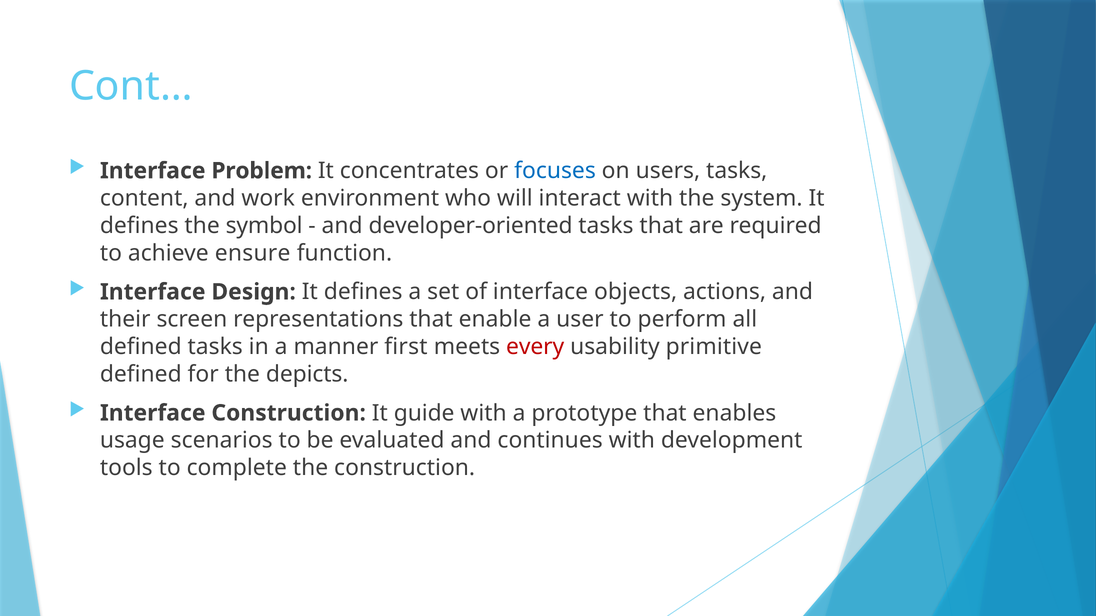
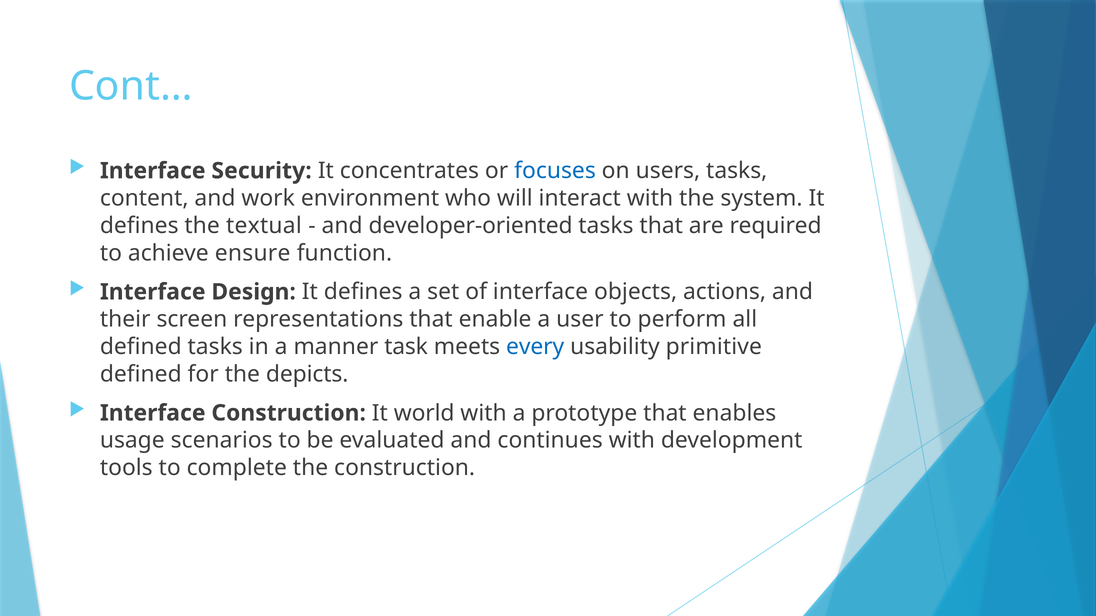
Problem: Problem -> Security
symbol: symbol -> textual
first: first -> task
every colour: red -> blue
guide: guide -> world
